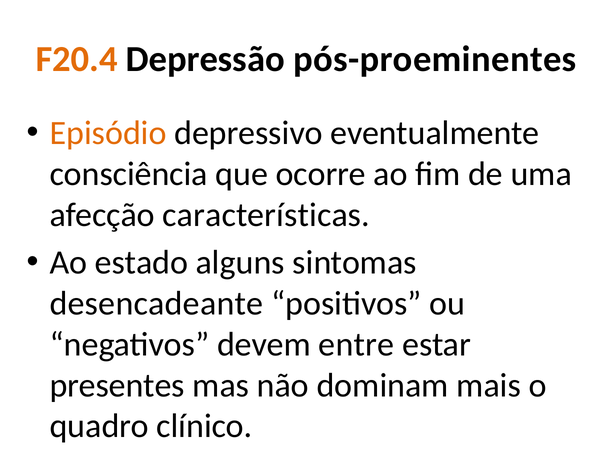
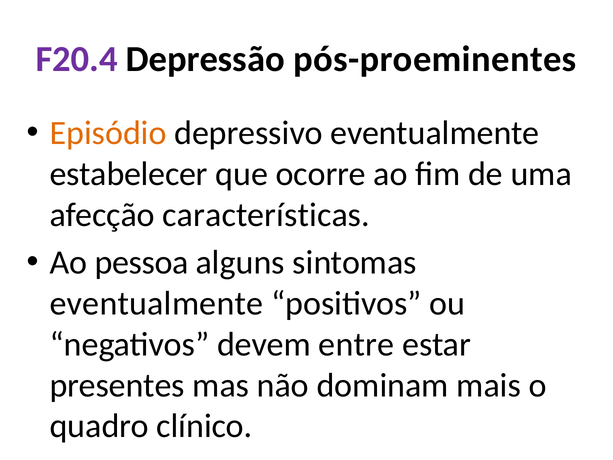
F20.4 colour: orange -> purple
consciência: consciência -> estabelecer
estado: estado -> pessoa
desencadeante at (156, 303): desencadeante -> eventualmente
